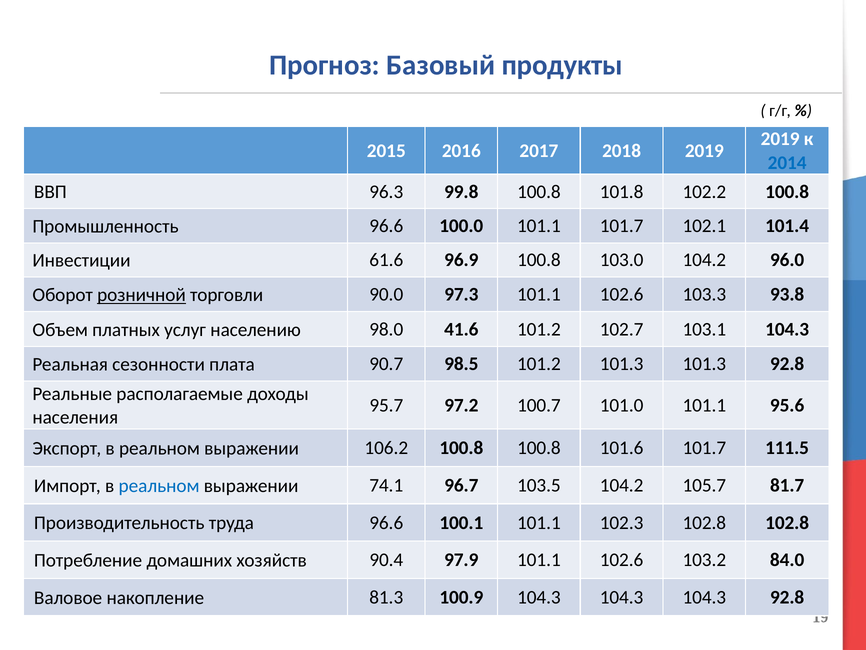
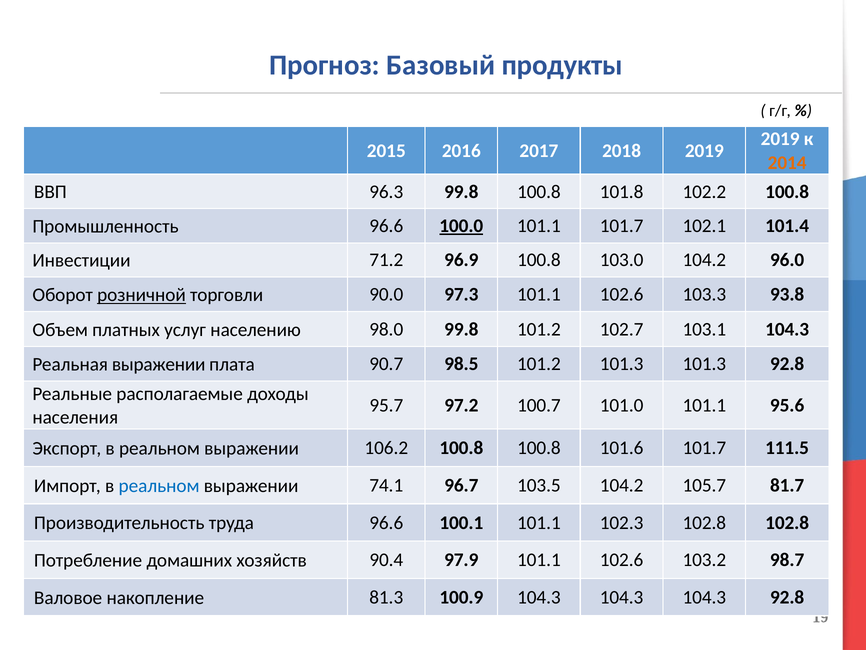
2014 colour: blue -> orange
100.0 underline: none -> present
61.6: 61.6 -> 71.2
98.0 41.6: 41.6 -> 99.8
Реальная сезонности: сезонности -> выражении
84.0: 84.0 -> 98.7
